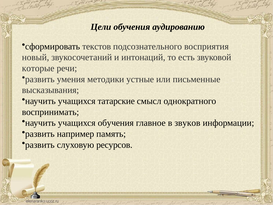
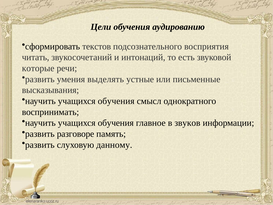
новый: новый -> читать
методики: методики -> выделять
татарские at (116, 101): татарские -> обучения
например: например -> разговоре
ресурсов: ресурсов -> данному
